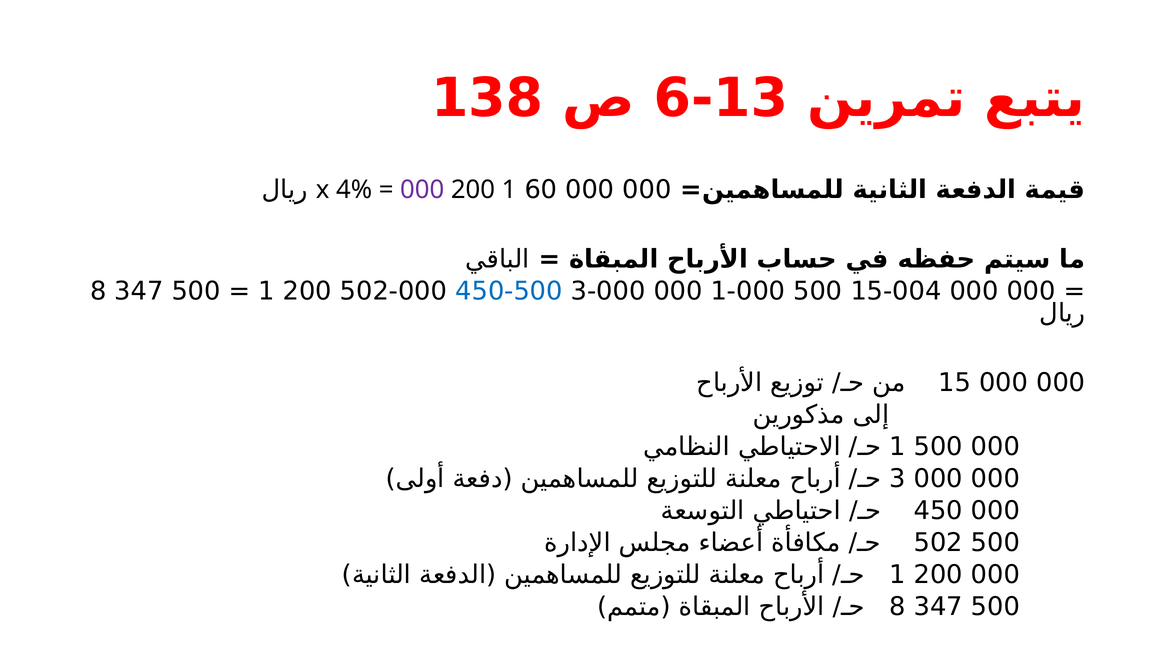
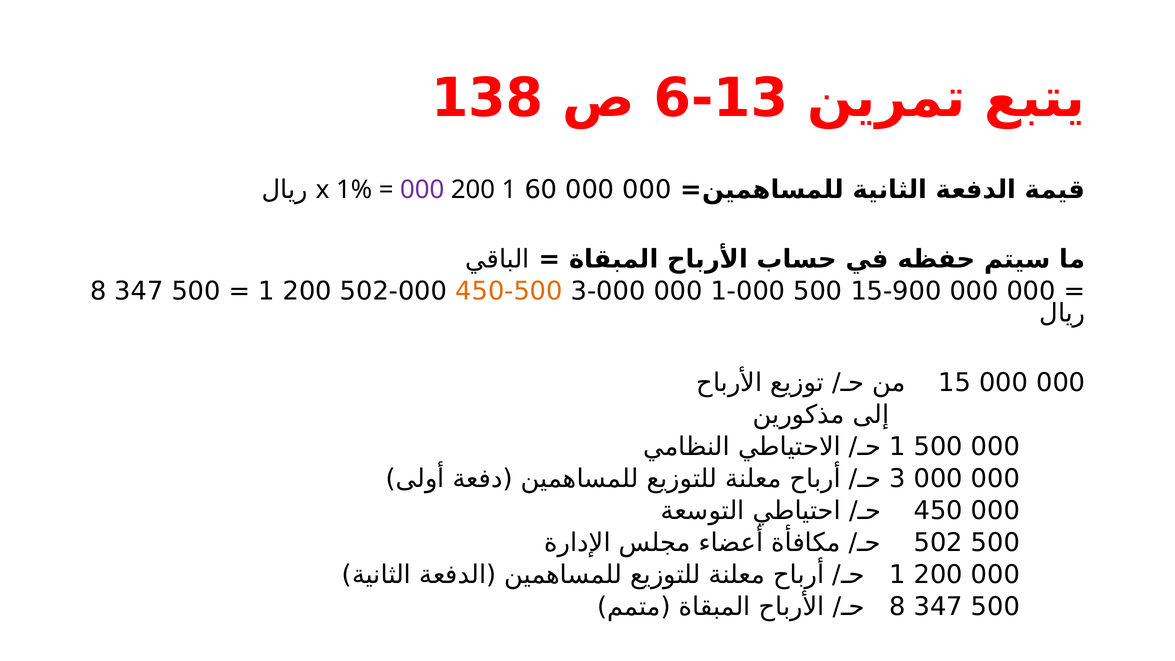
4%: 4% -> 1%
450-500 colour: blue -> orange
15-004: 15-004 -> 15-900
